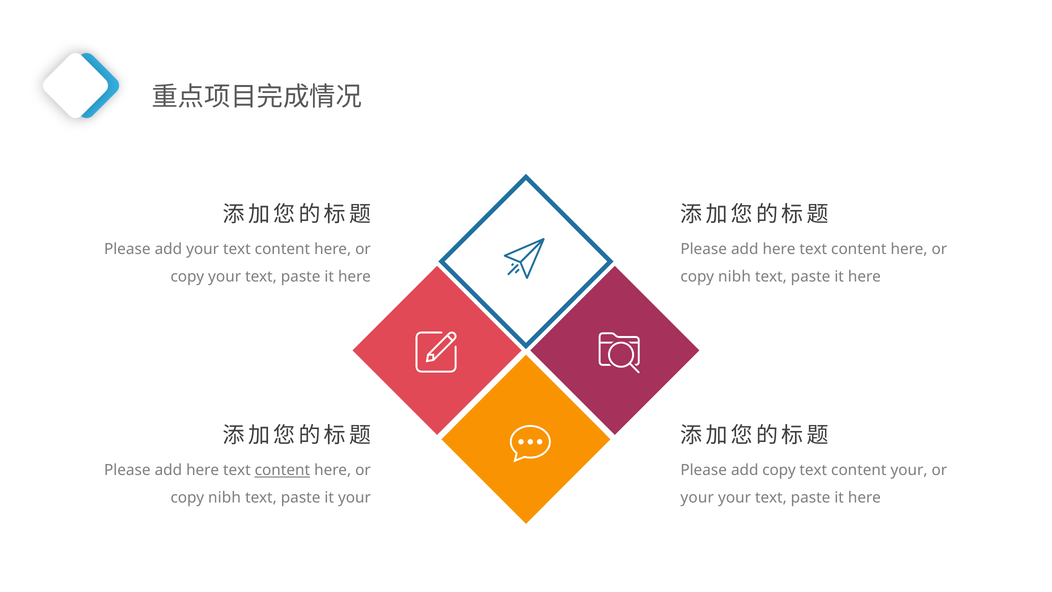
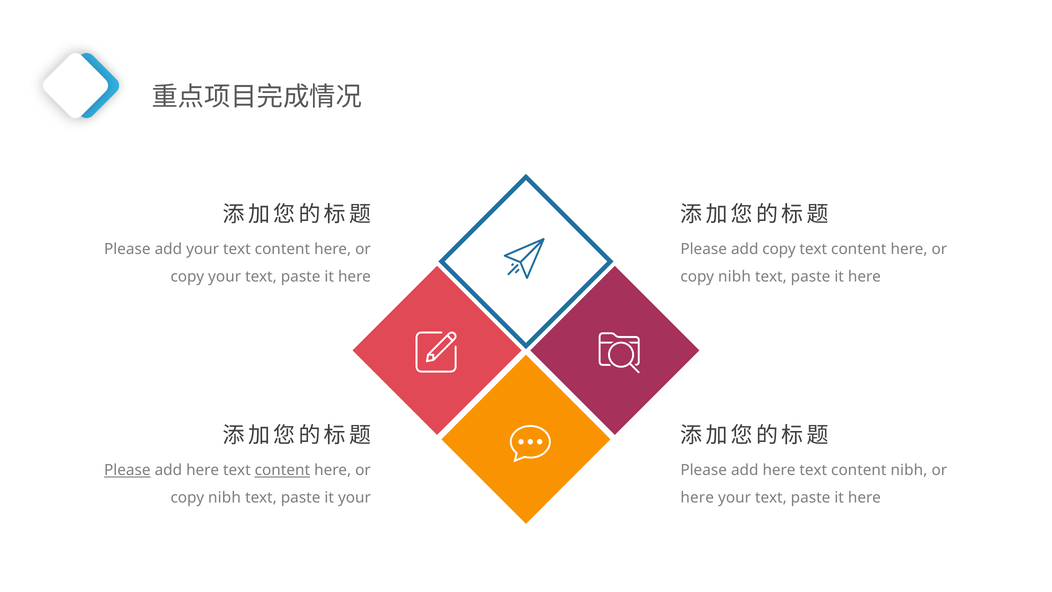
here at (779, 249): here -> copy
Please at (127, 470) underline: none -> present
copy at (779, 470): copy -> here
content your: your -> nibh
your at (697, 498): your -> here
